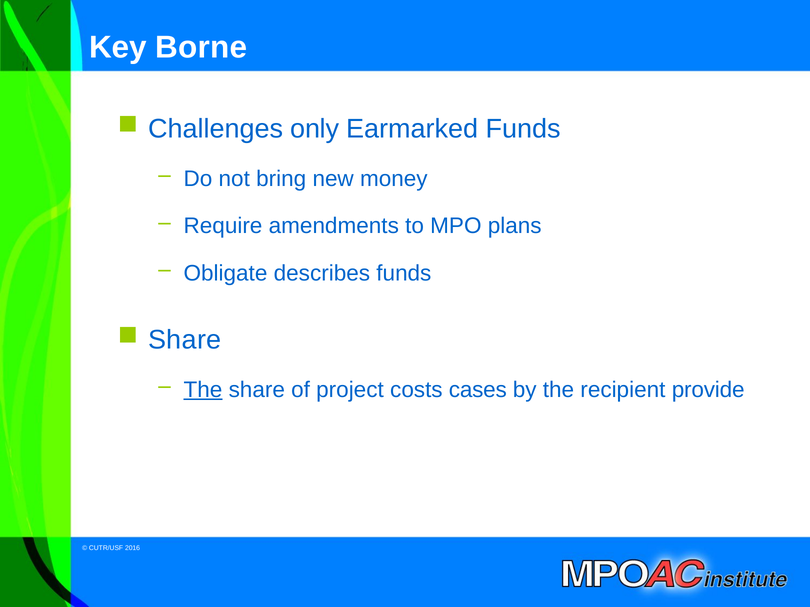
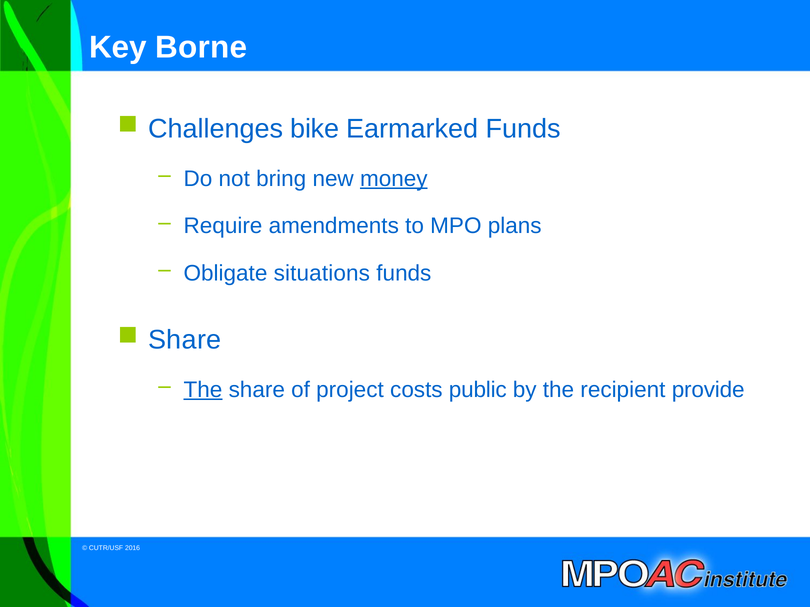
only: only -> bike
money underline: none -> present
describes: describes -> situations
cases: cases -> public
